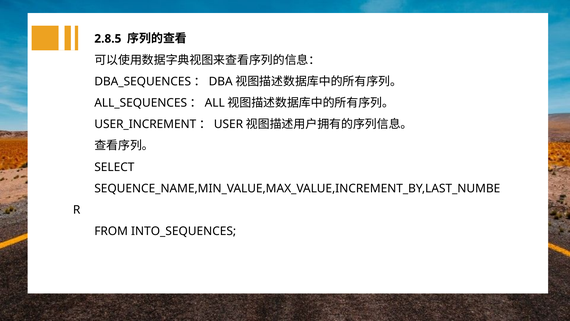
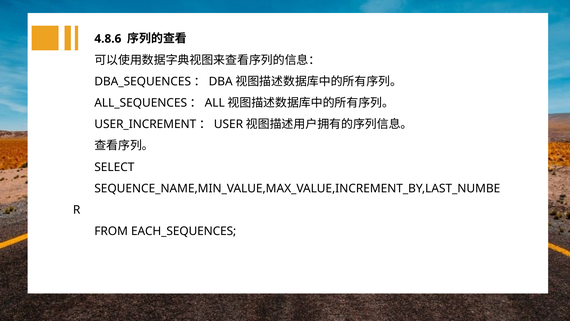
2.8.5: 2.8.5 -> 4.8.6
INTO_SEQUENCES: INTO_SEQUENCES -> EACH_SEQUENCES
